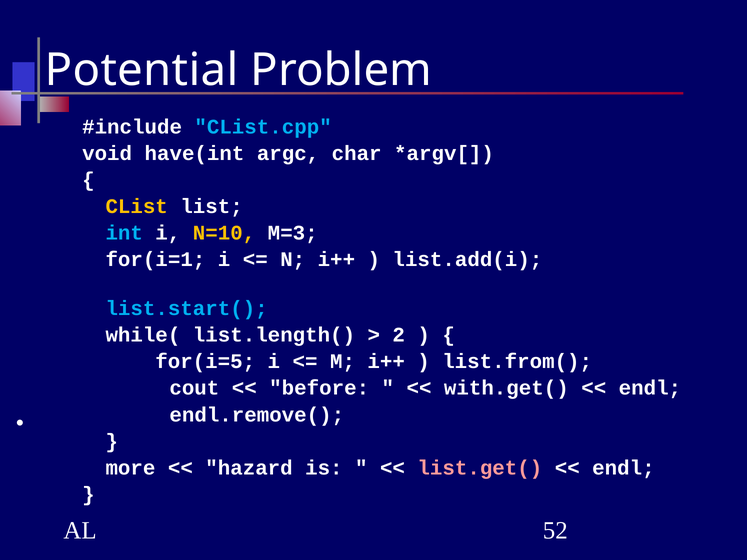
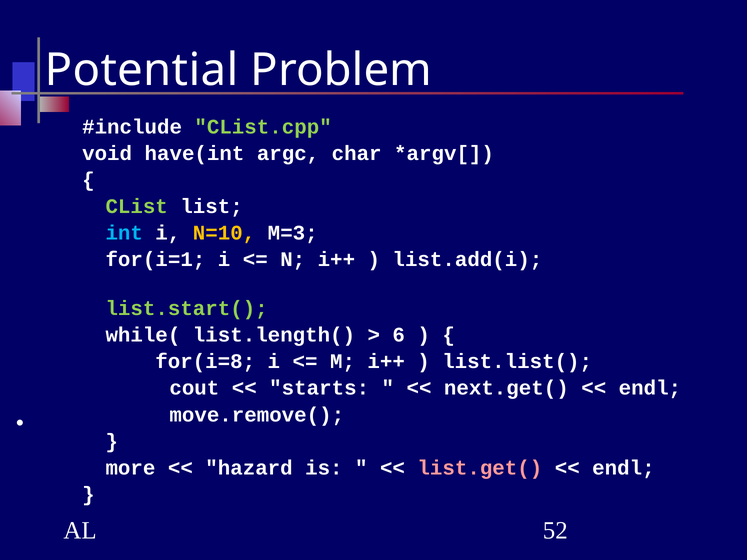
CList.cpp colour: light blue -> light green
CList colour: yellow -> light green
list.start( colour: light blue -> light green
2: 2 -> 6
for(i=5: for(i=5 -> for(i=8
list.from(: list.from( -> list.list(
before: before -> starts
with.get(: with.get( -> next.get(
endl.remove(: endl.remove( -> move.remove(
